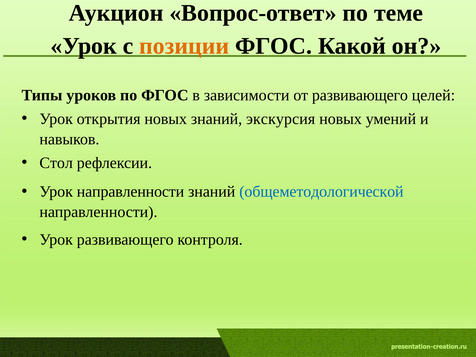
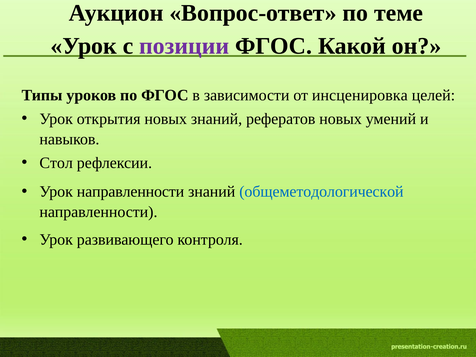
позиции colour: orange -> purple
от развивающего: развивающего -> инсценировка
экскурсия: экскурсия -> рефератов
